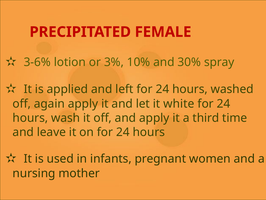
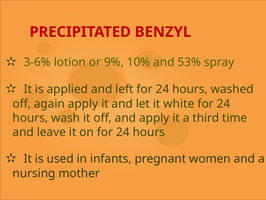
FEMALE: FEMALE -> BENZYL
3%: 3% -> 9%
30%: 30% -> 53%
